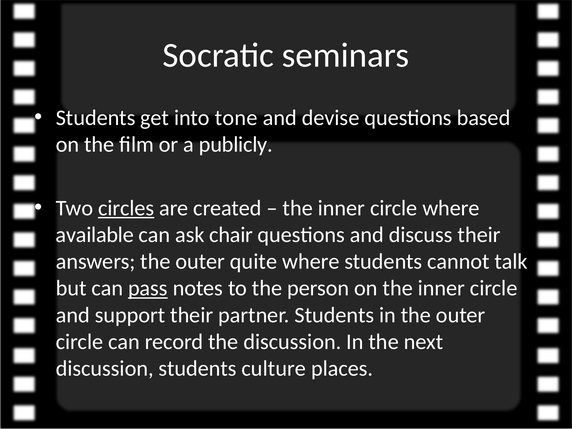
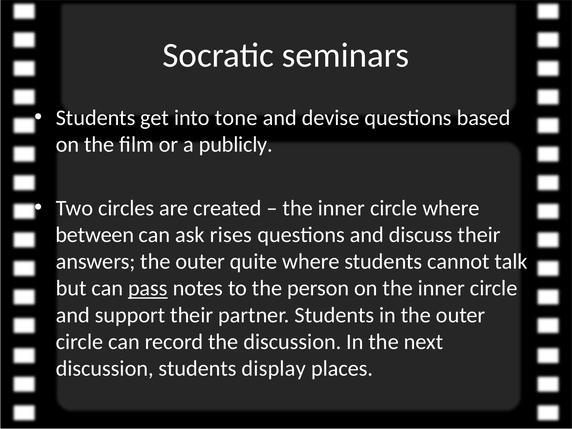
circles underline: present -> none
available: available -> between
chair: chair -> rises
culture: culture -> display
